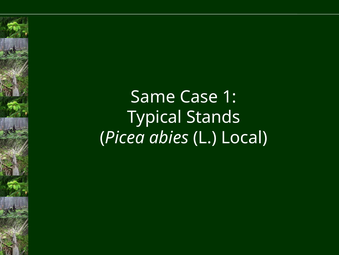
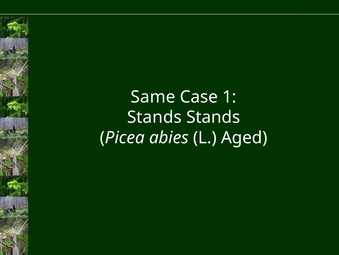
Typical at (154, 117): Typical -> Stands
Local: Local -> Aged
